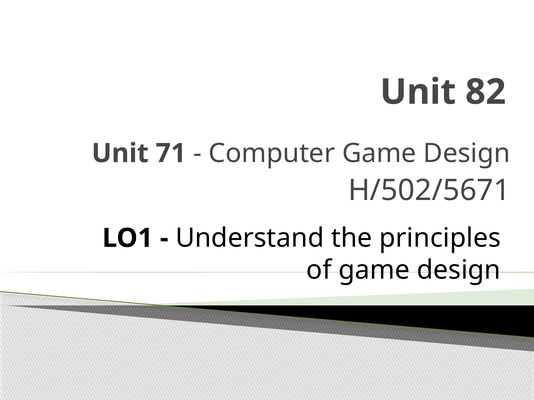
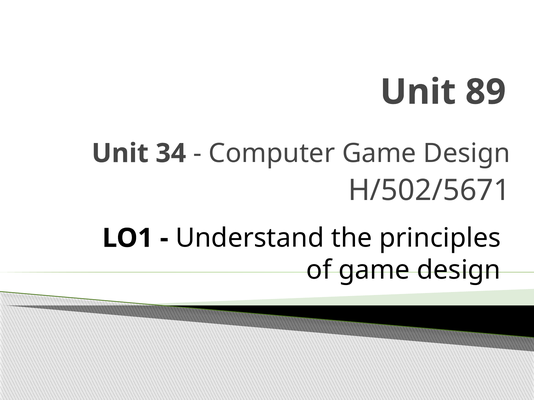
82: 82 -> 89
71: 71 -> 34
